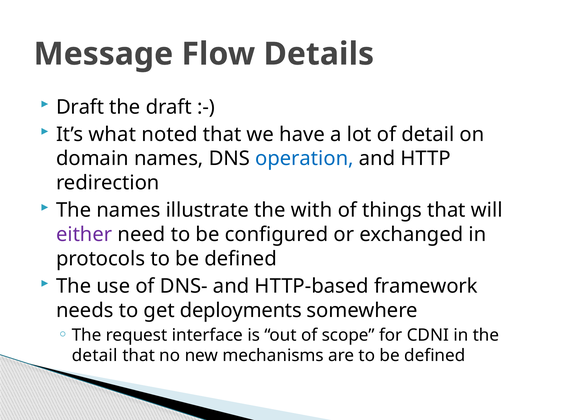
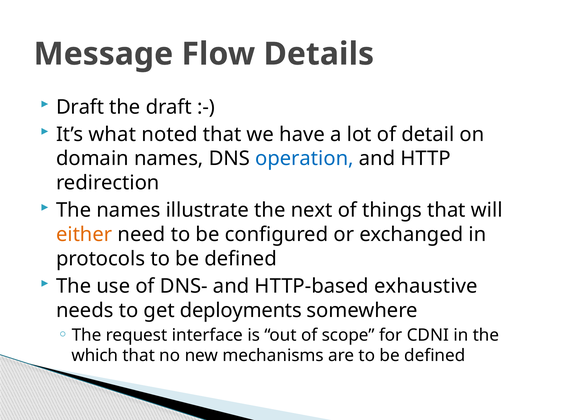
with: with -> next
either colour: purple -> orange
framework: framework -> exhaustive
detail at (95, 356): detail -> which
